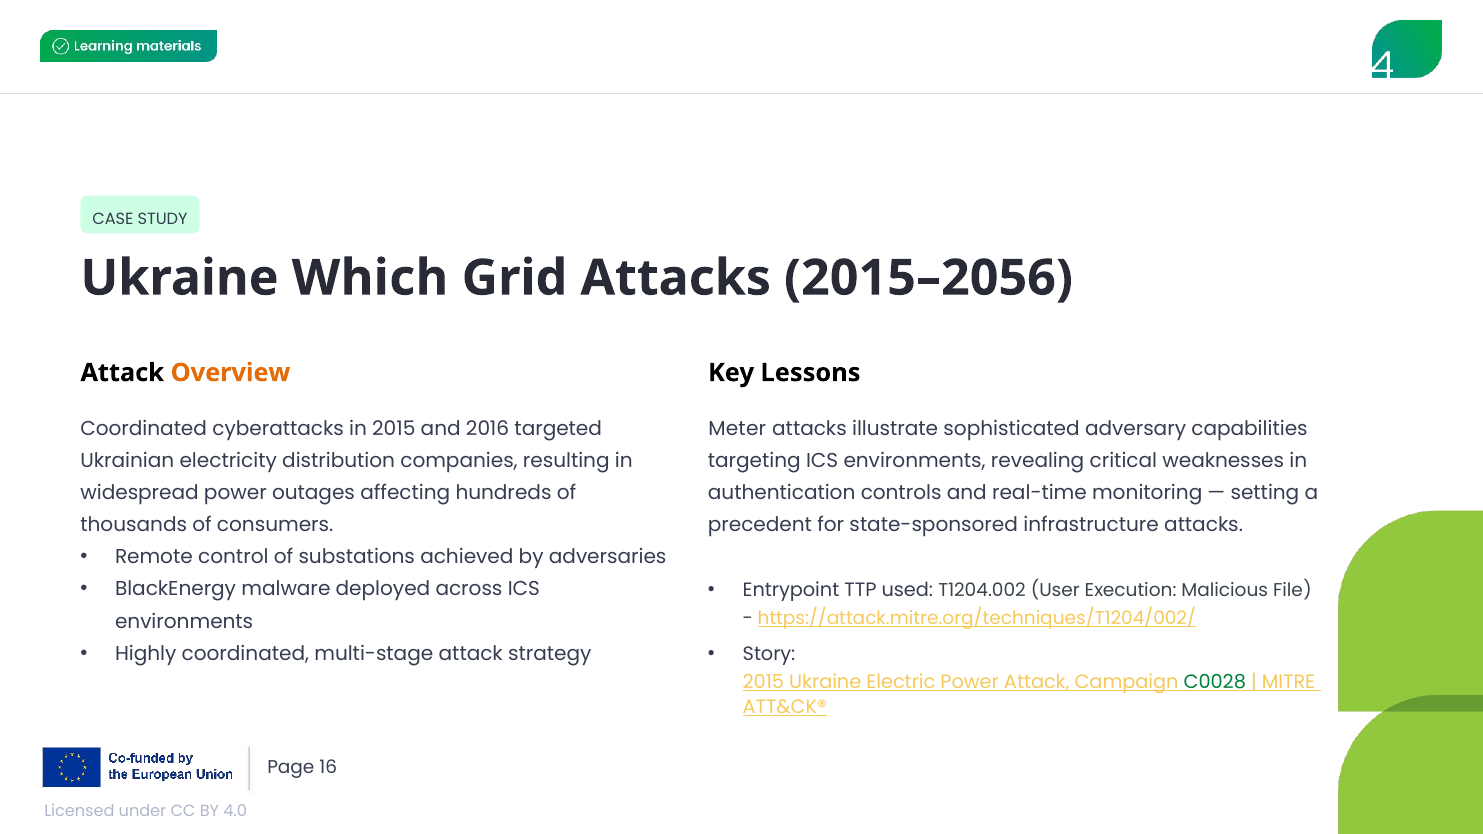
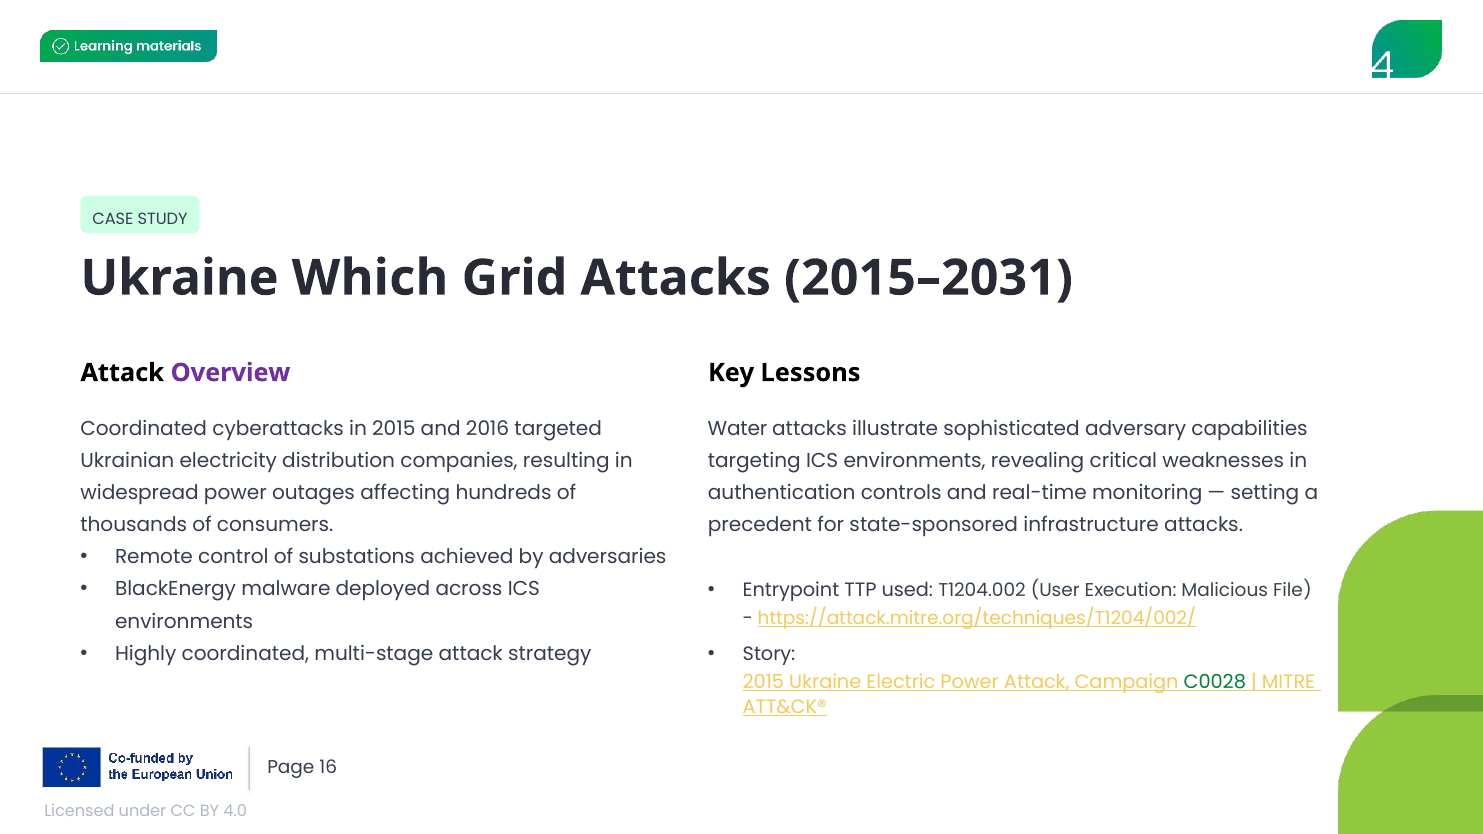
2015–2056: 2015–2056 -> 2015–2031
Overview colour: orange -> purple
Meter: Meter -> Water
